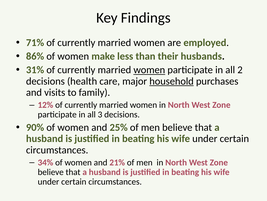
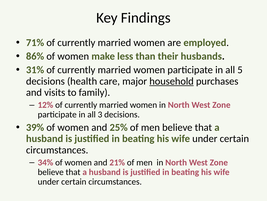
women at (149, 70) underline: present -> none
2: 2 -> 5
90%: 90% -> 39%
